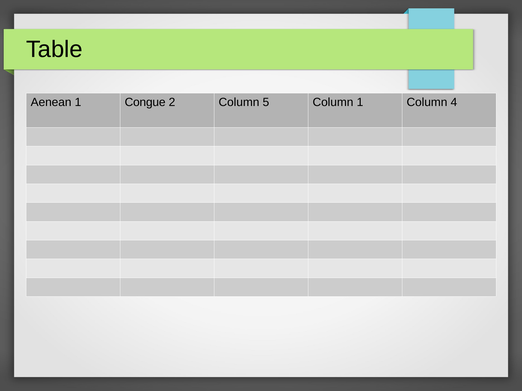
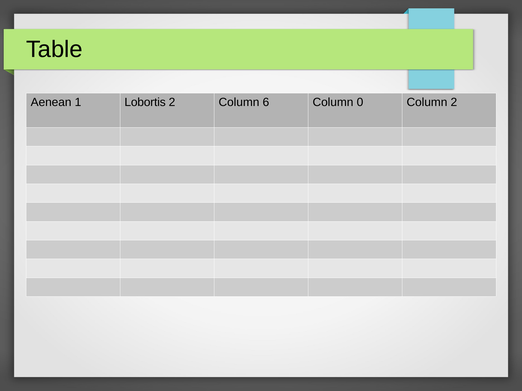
Congue: Congue -> Lobortis
5: 5 -> 6
Column 1: 1 -> 0
Column 4: 4 -> 2
